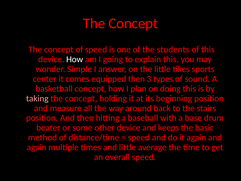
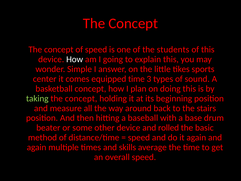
equipped then: then -> time
taking colour: pink -> light green
keeps: keeps -> rolled
and little: little -> skills
